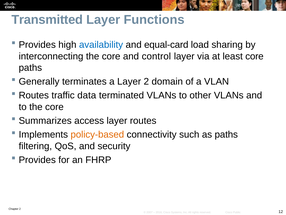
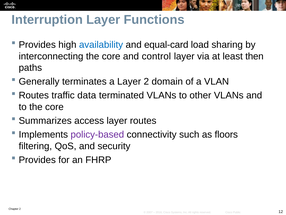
Transmitted: Transmitted -> Interruption
least core: core -> then
policy-based colour: orange -> purple
as paths: paths -> floors
